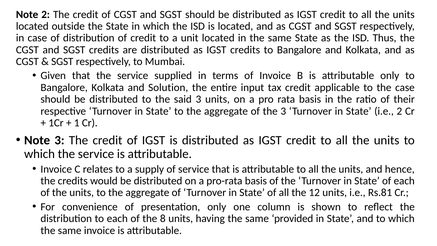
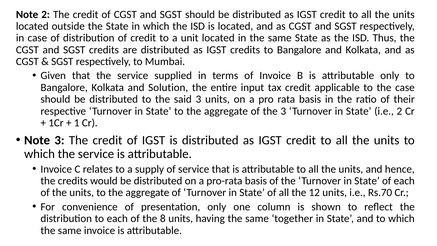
Rs.81: Rs.81 -> Rs.70
provided: provided -> together
